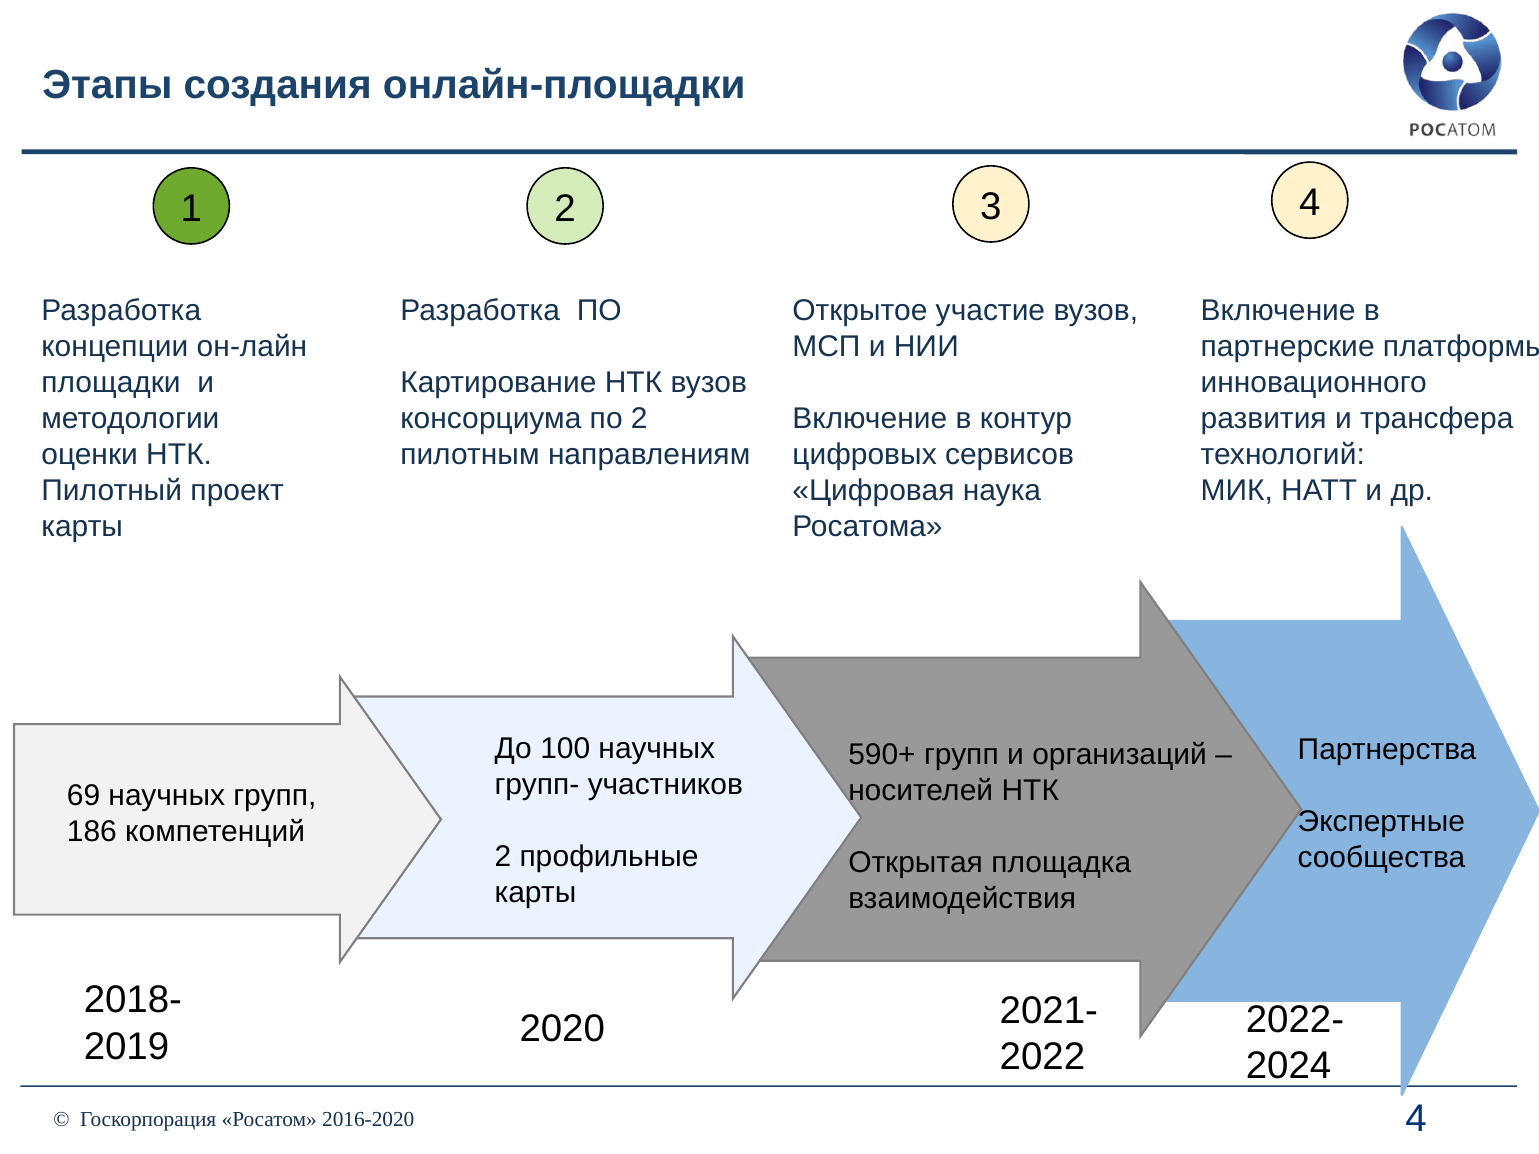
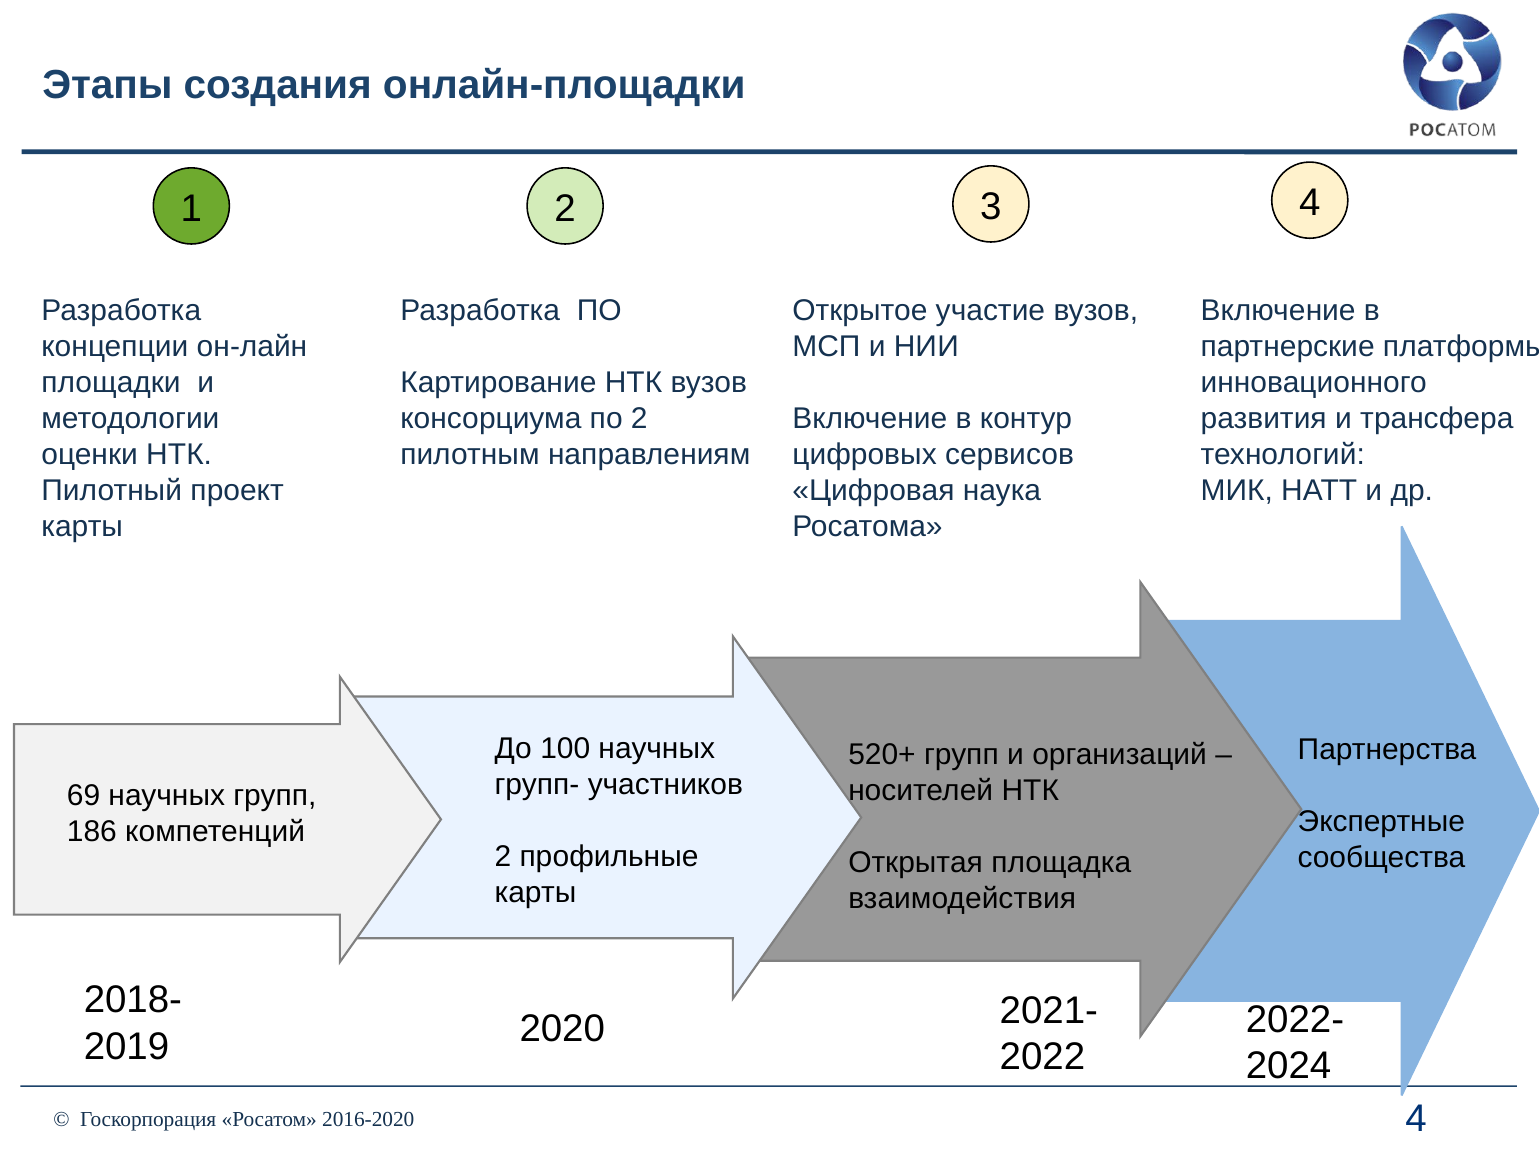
590+: 590+ -> 520+
